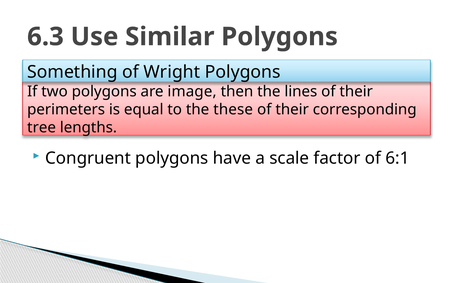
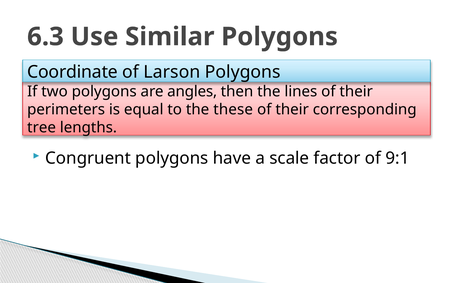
Something: Something -> Coordinate
Wright: Wright -> Larson
image: image -> angles
6:1: 6:1 -> 9:1
